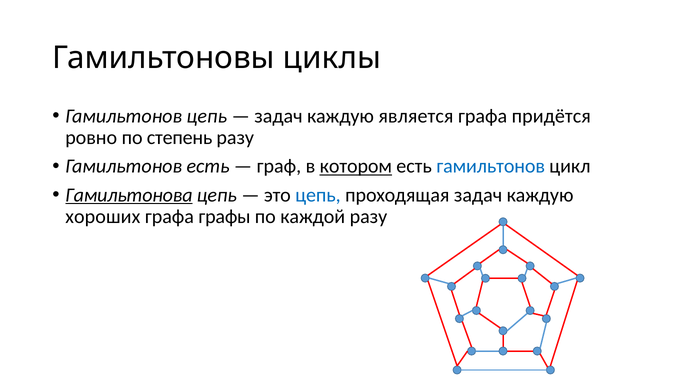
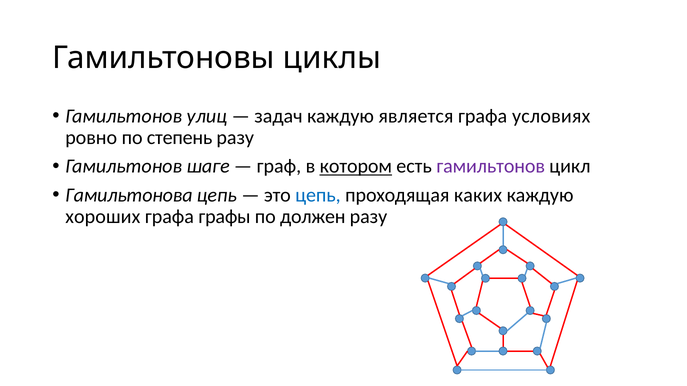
Гамильтонов цепь: цепь -> улиц
придётся: придётся -> условиях
Гамильтонов есть: есть -> шаге
гамильтонов at (491, 166) colour: blue -> purple
Гамильтонова underline: present -> none
проходящая задач: задач -> каких
каждой: каждой -> должен
